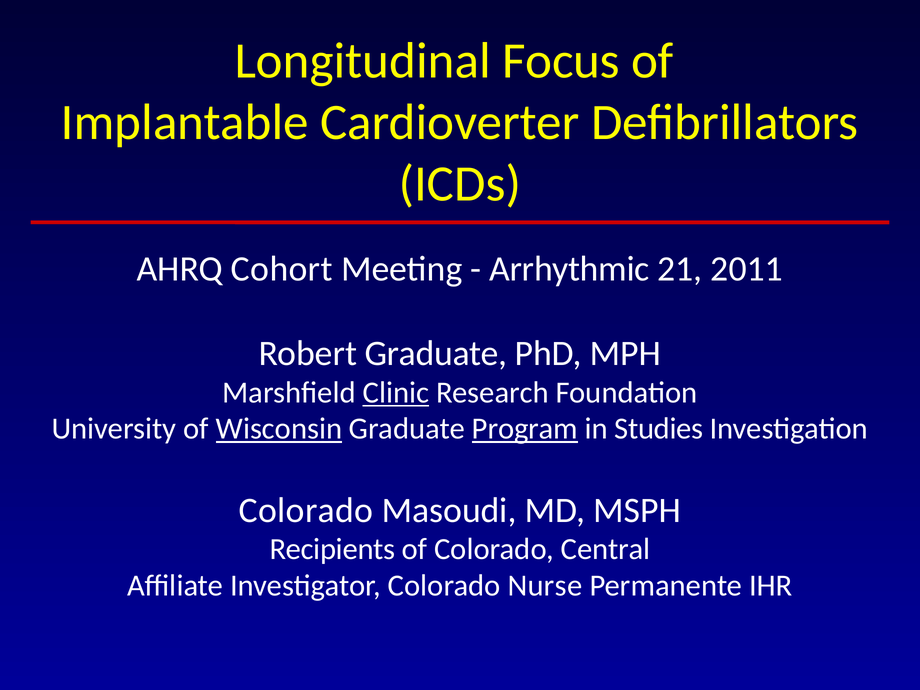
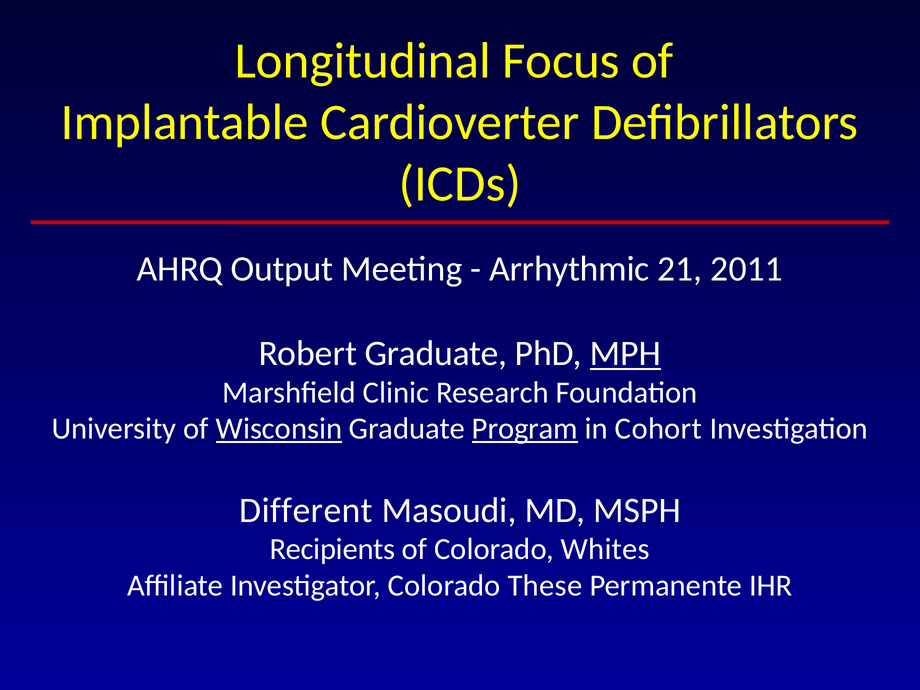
Cohort: Cohort -> Output
MPH underline: none -> present
Clinic underline: present -> none
Studies: Studies -> Cohort
Colorado at (306, 510): Colorado -> Different
Central: Central -> Whites
Nurse: Nurse -> These
